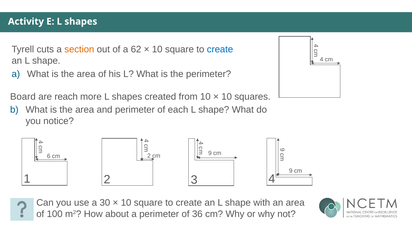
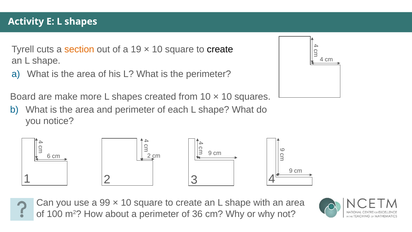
62: 62 -> 19
create at (220, 49) colour: blue -> black
reach: reach -> make
30: 30 -> 99
